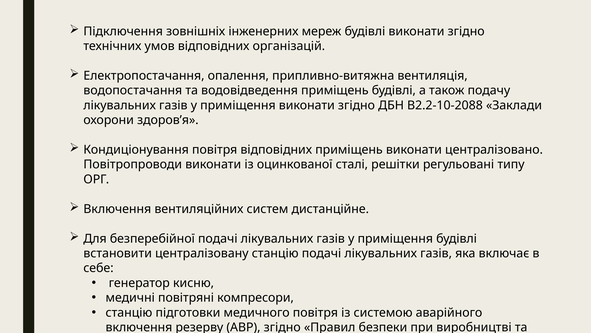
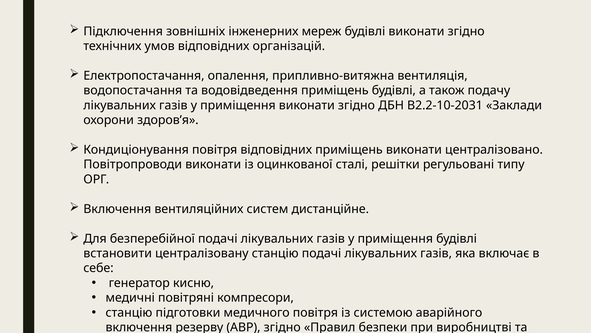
В2.2-10-2088: В2.2-10-2088 -> В2.2-10-2031
